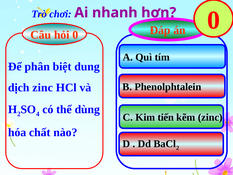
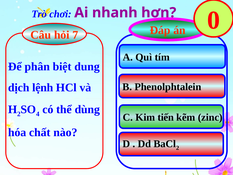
0: 0 -> 7
dịch zinc: zinc -> lệnh
